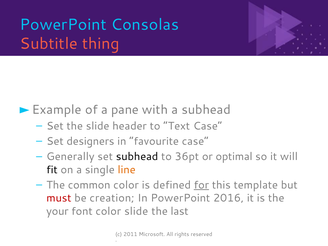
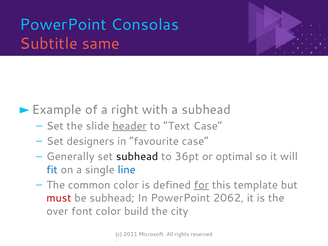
thing: thing -> same
pane: pane -> right
header underline: none -> present
fit colour: black -> blue
line colour: orange -> blue
be creation: creation -> subhead
2016: 2016 -> 2062
your: your -> over
color slide: slide -> build
last: last -> city
